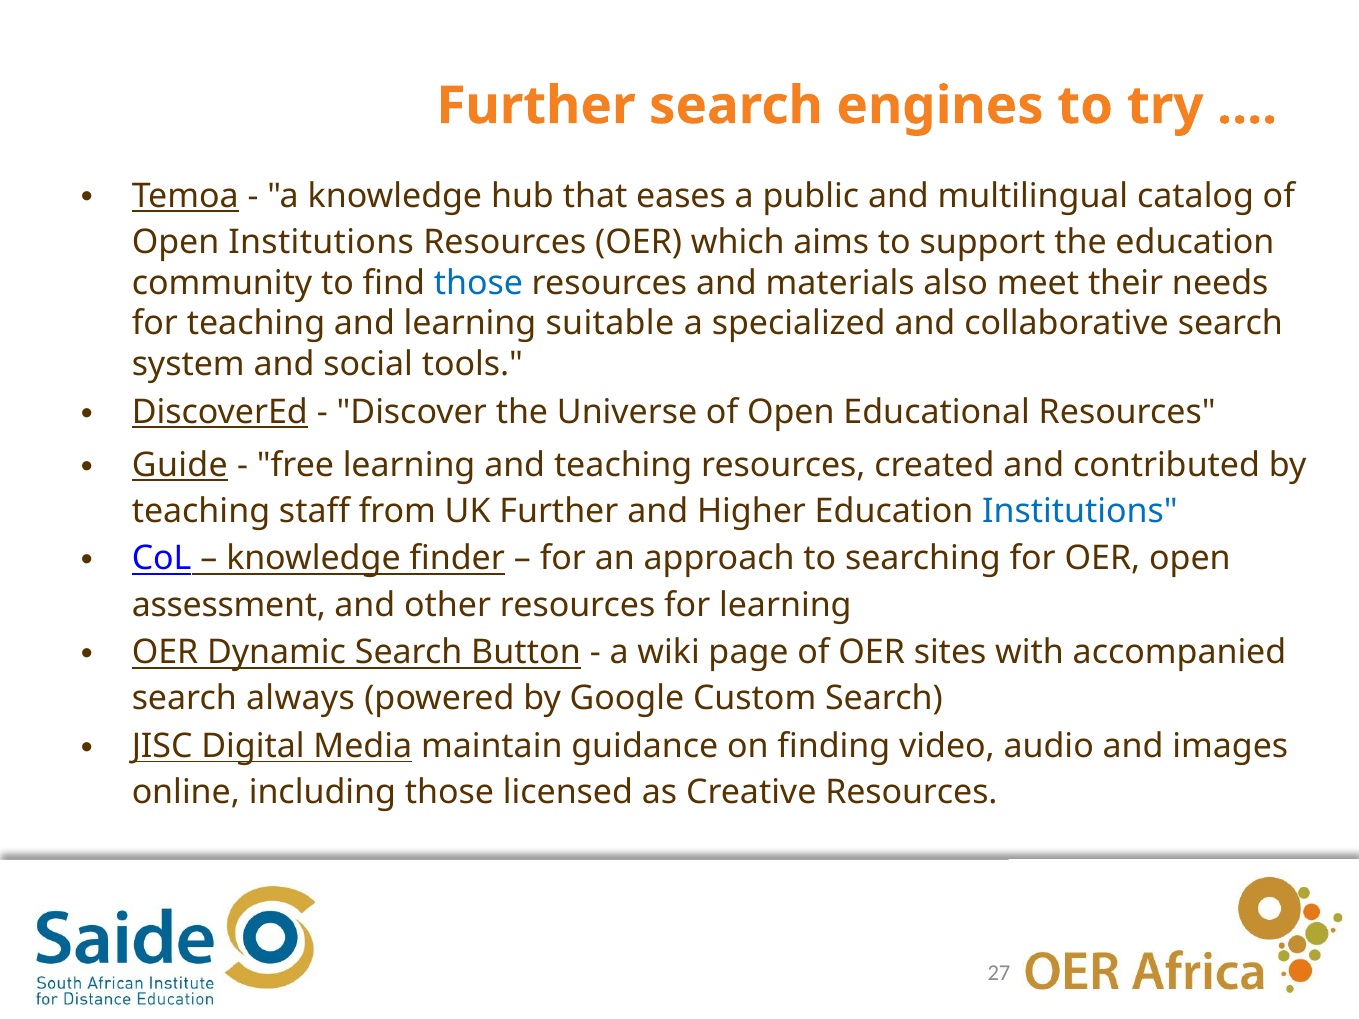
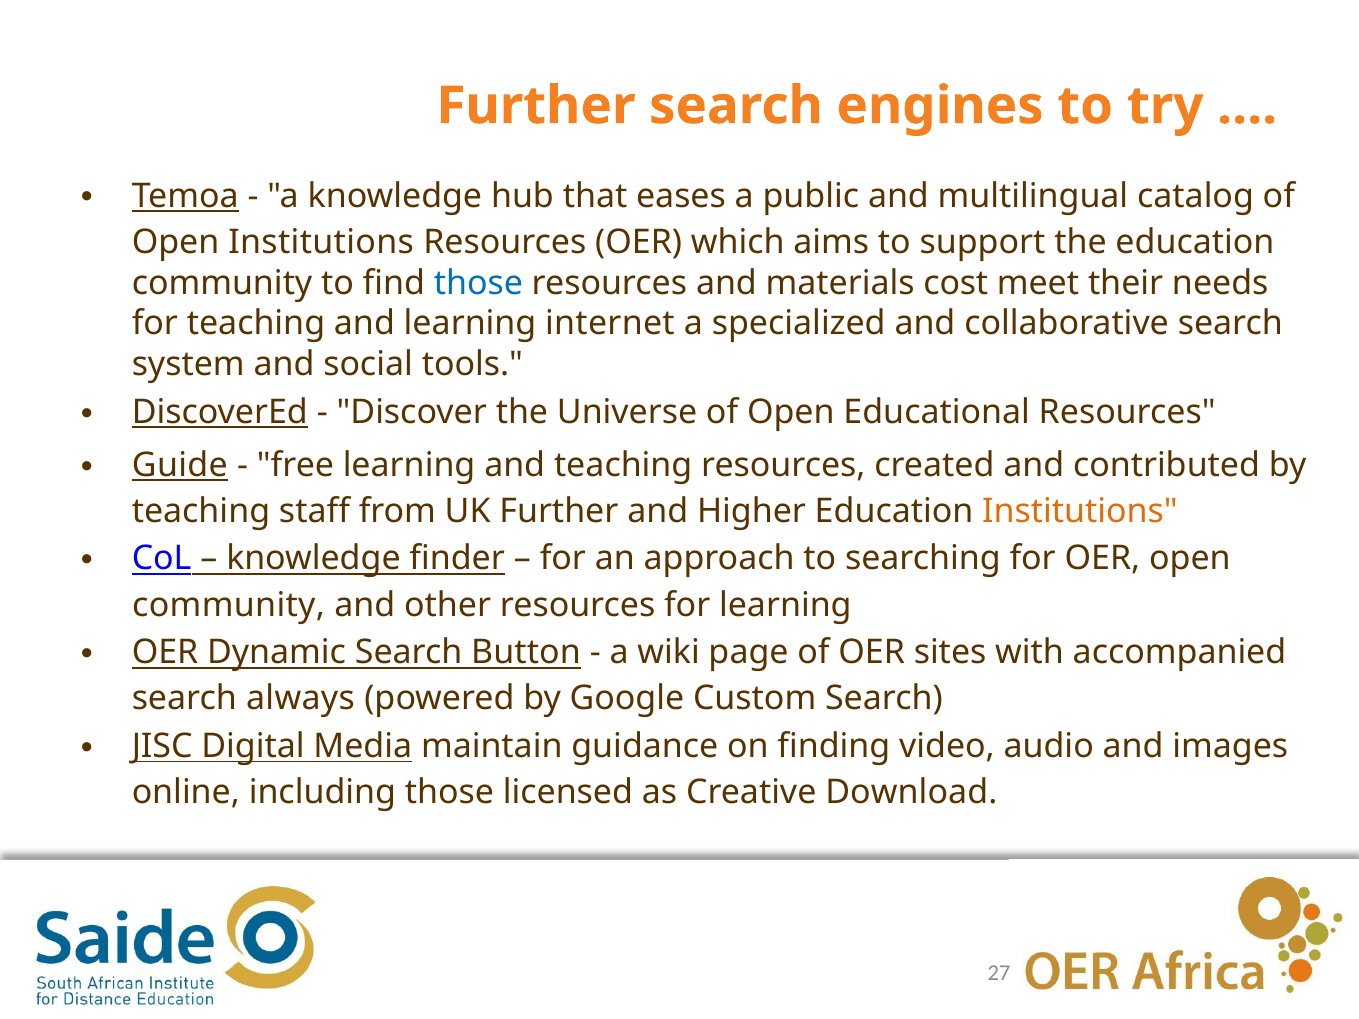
also: also -> cost
suitable: suitable -> internet
Institutions at (1080, 511) colour: blue -> orange
assessment at (229, 605): assessment -> community
Creative Resources: Resources -> Download
